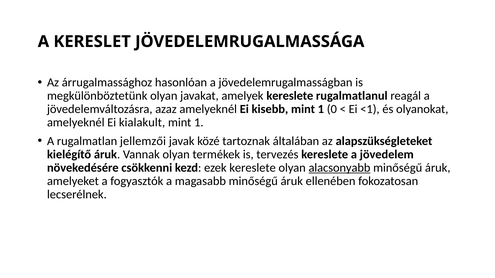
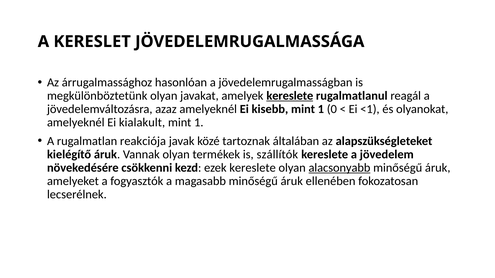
kereslete at (290, 96) underline: none -> present
jellemzői: jellemzői -> reakciója
tervezés: tervezés -> szállítók
